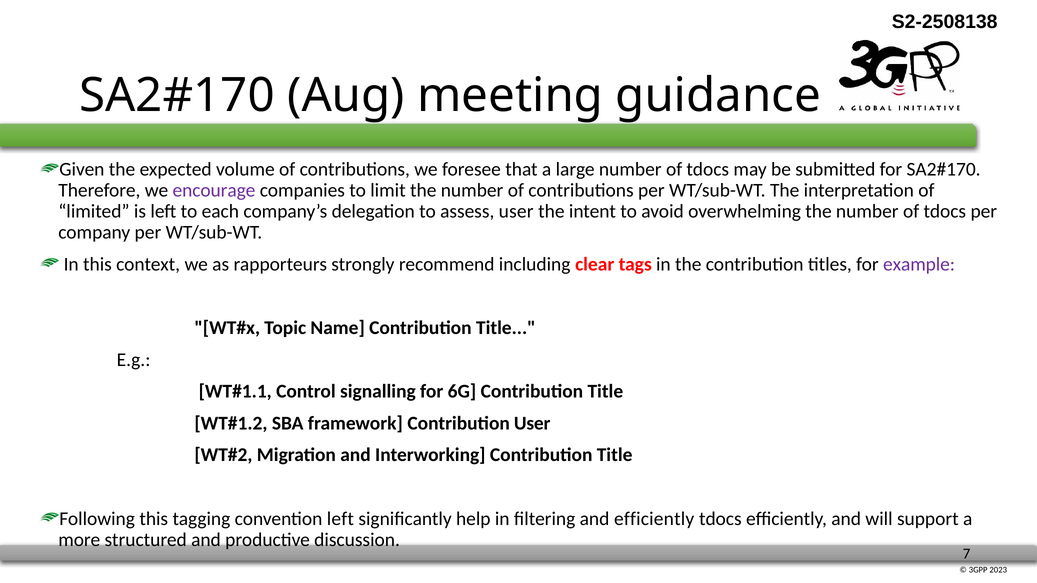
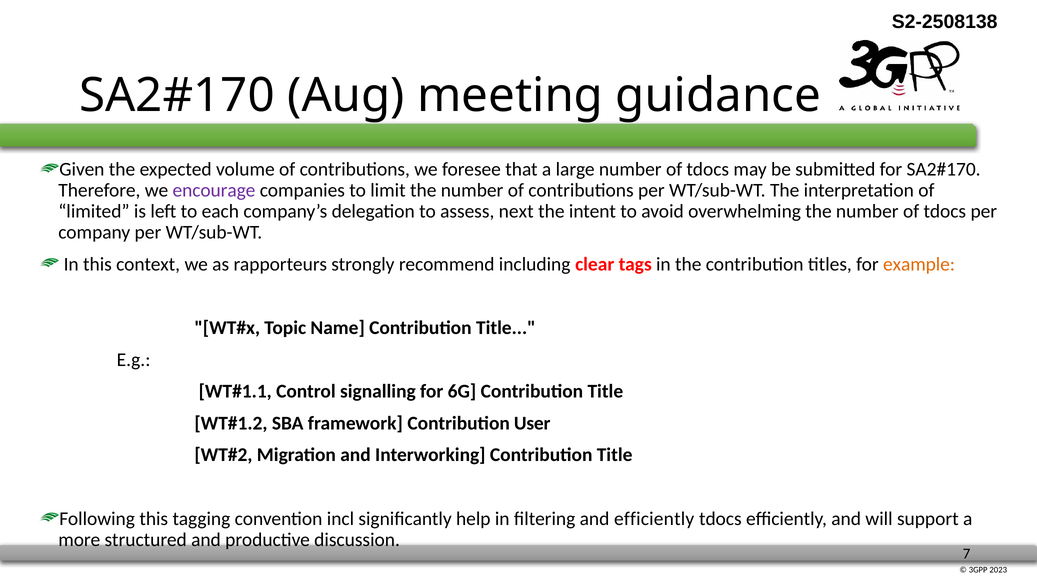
assess user: user -> next
example colour: purple -> orange
convention left: left -> incl
